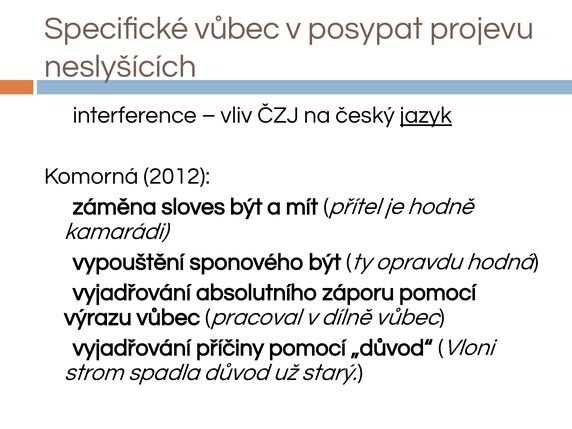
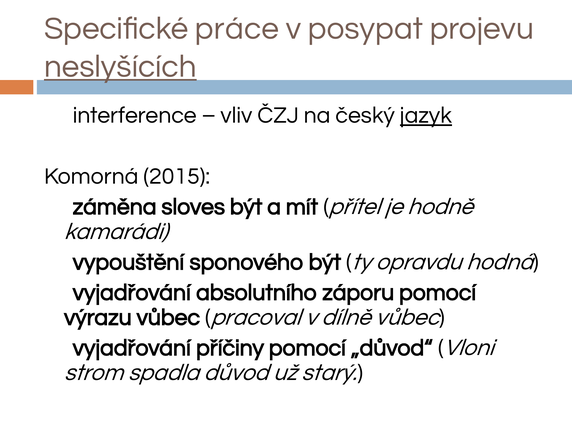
Specifické vůbec: vůbec -> práce
neslyšících underline: none -> present
2012: 2012 -> 2015
